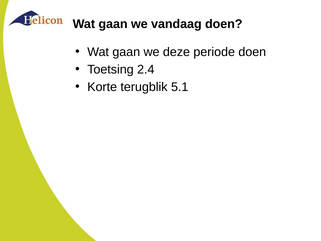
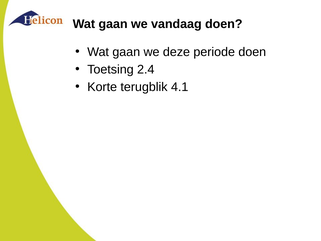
5.1: 5.1 -> 4.1
